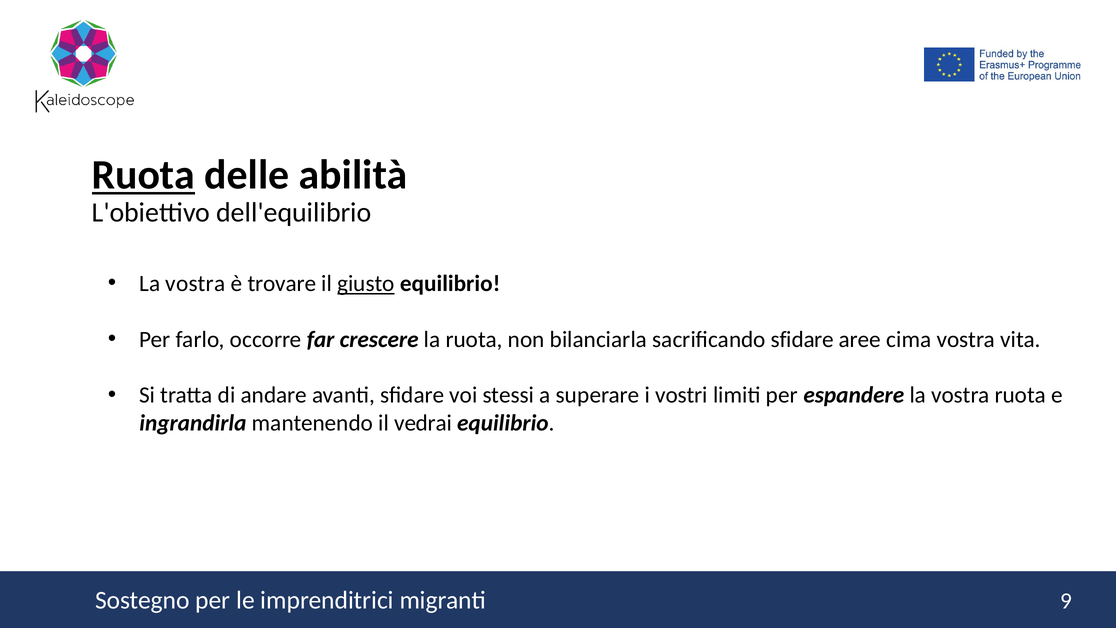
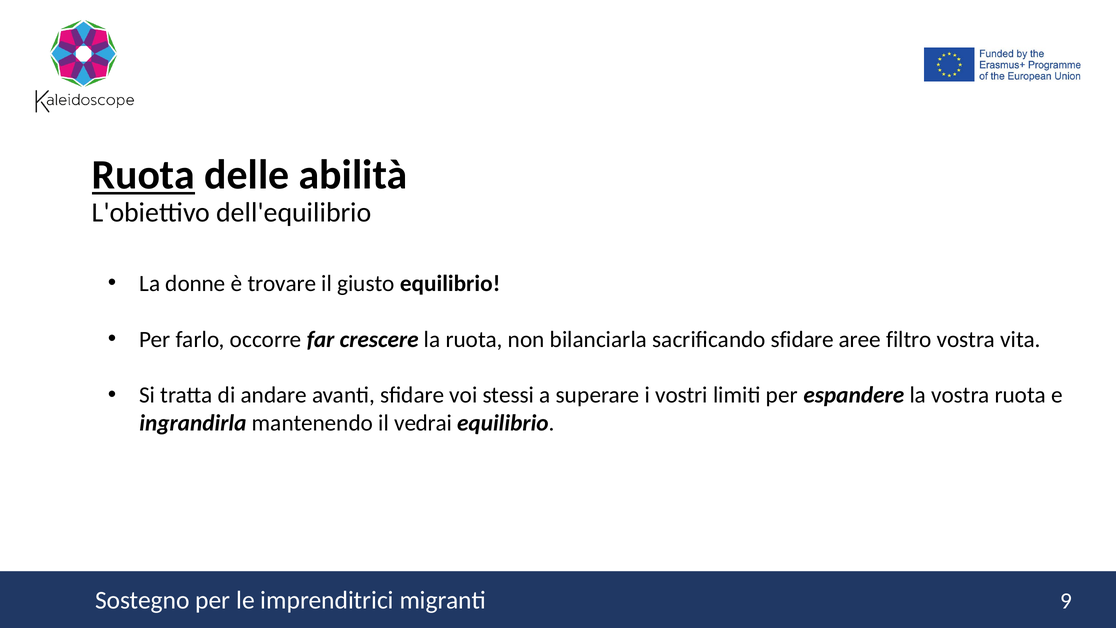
vostra at (195, 283): vostra -> donne
giusto underline: present -> none
cima: cima -> filtro
